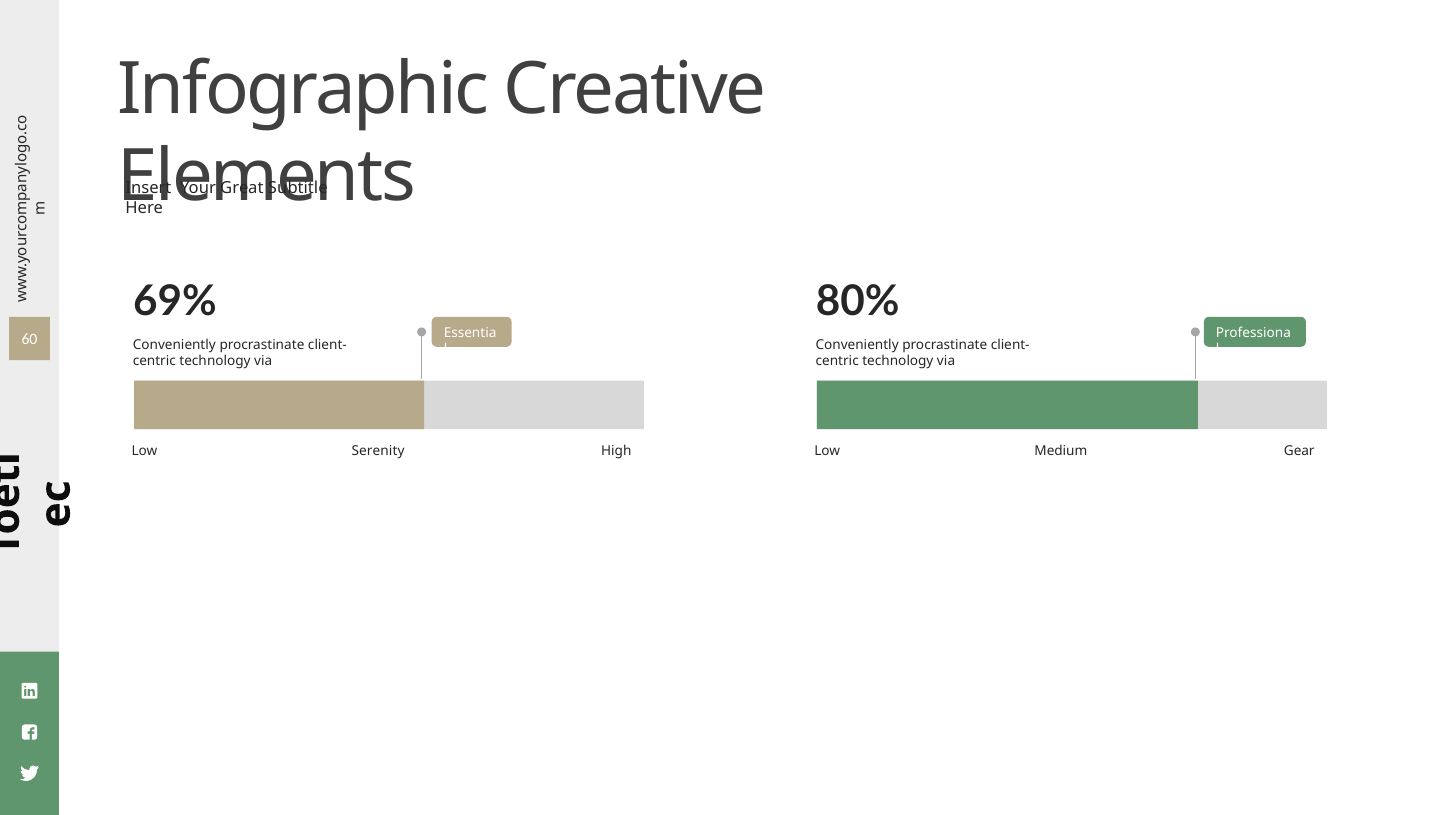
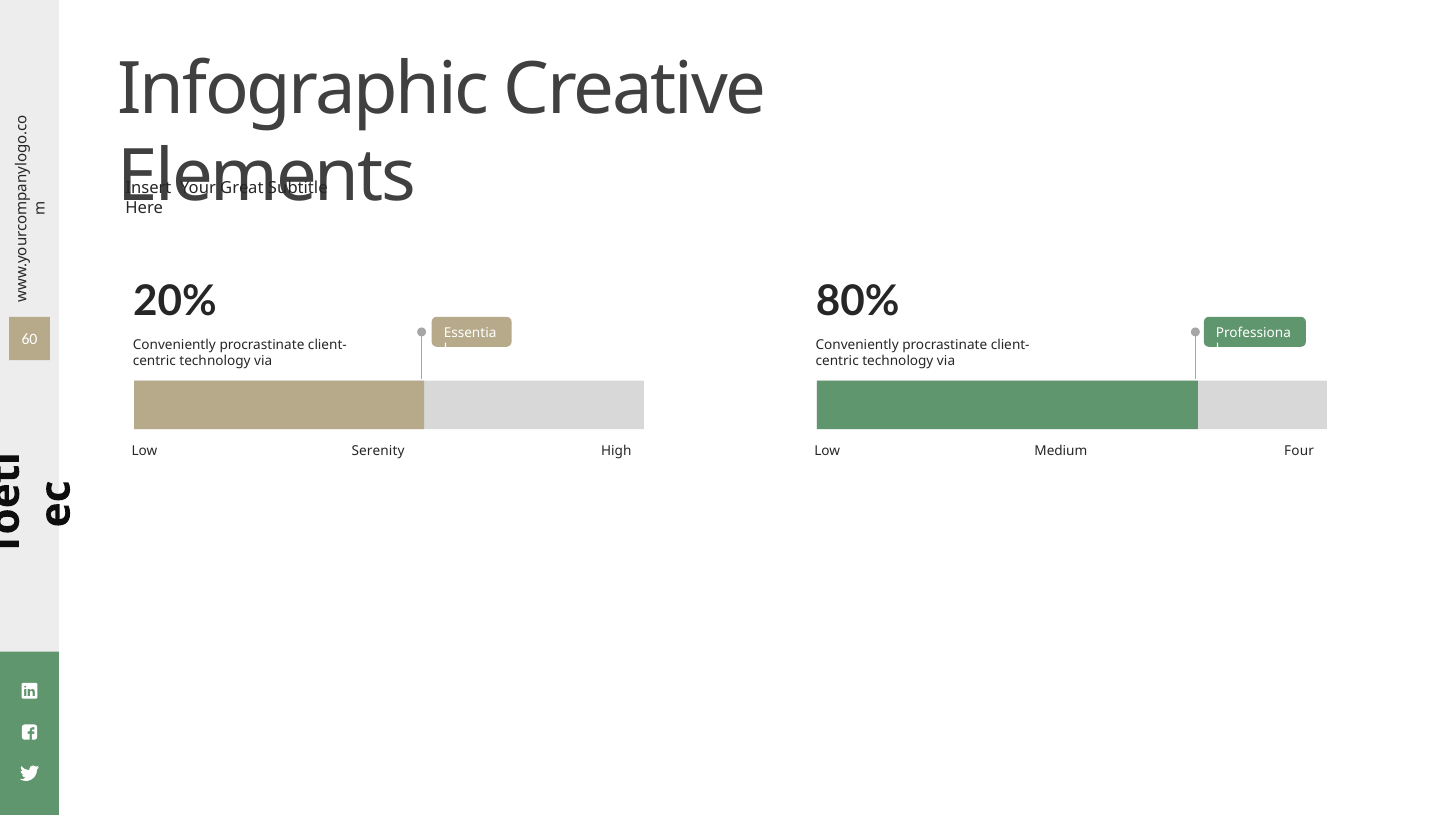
69%: 69% -> 20%
Gear: Gear -> Four
